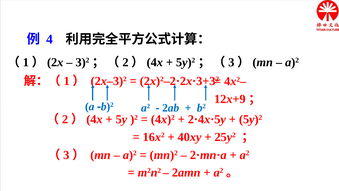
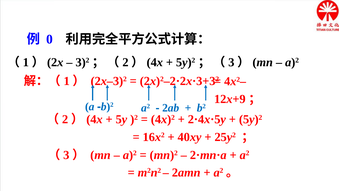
4: 4 -> 0
